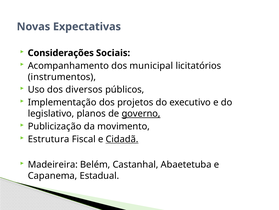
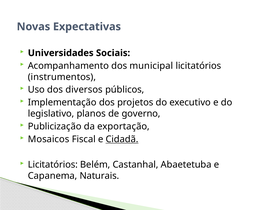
Considerações: Considerações -> Universidades
governo underline: present -> none
movimento: movimento -> exportação
Estrutura: Estrutura -> Mosaicos
Madeireira at (53, 164): Madeireira -> Licitatórios
Estadual: Estadual -> Naturais
